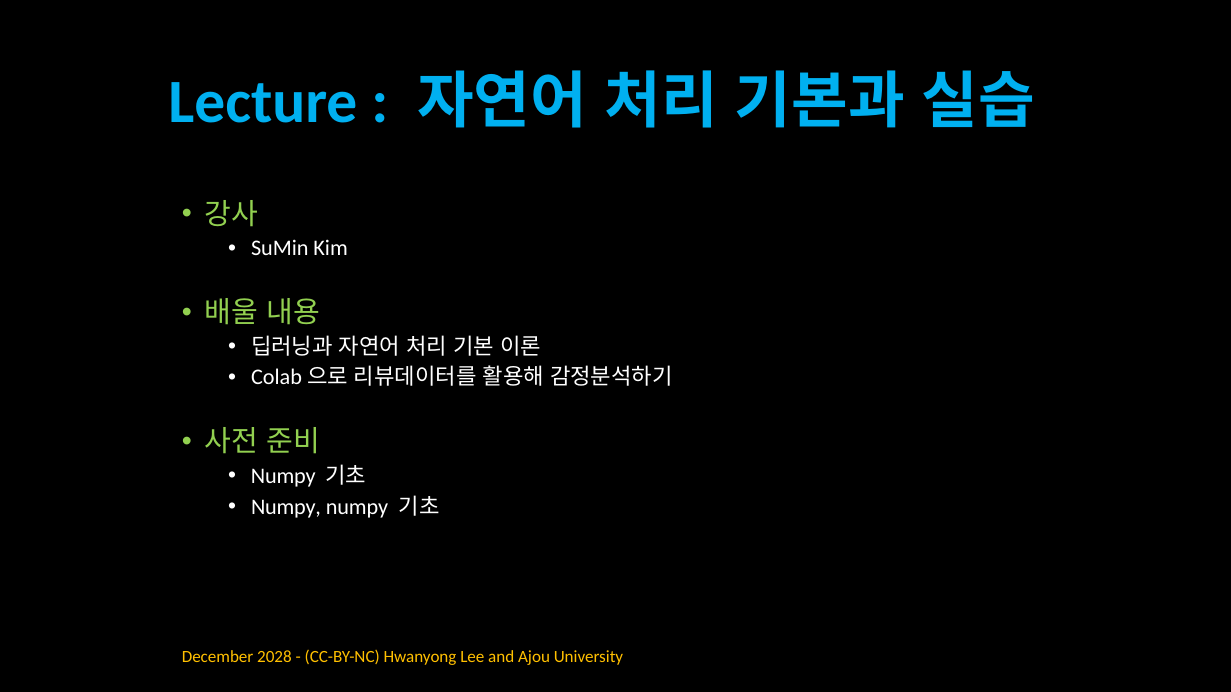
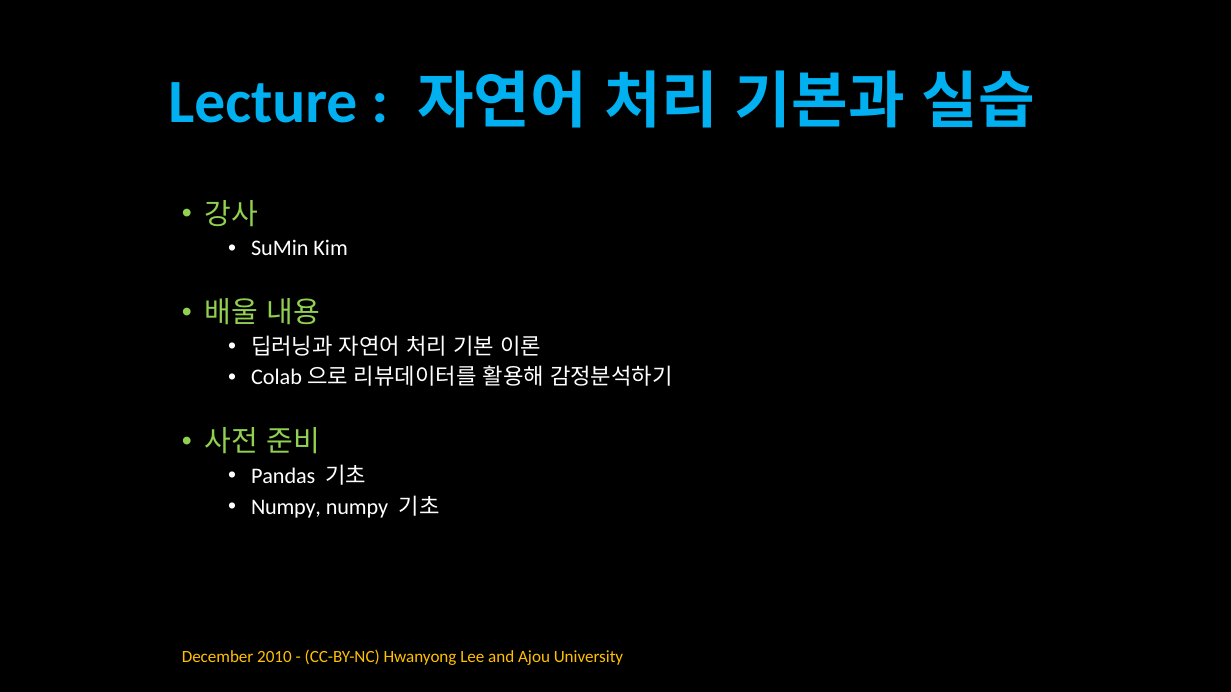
Numpy at (283, 477): Numpy -> Pandas
2028: 2028 -> 2010
